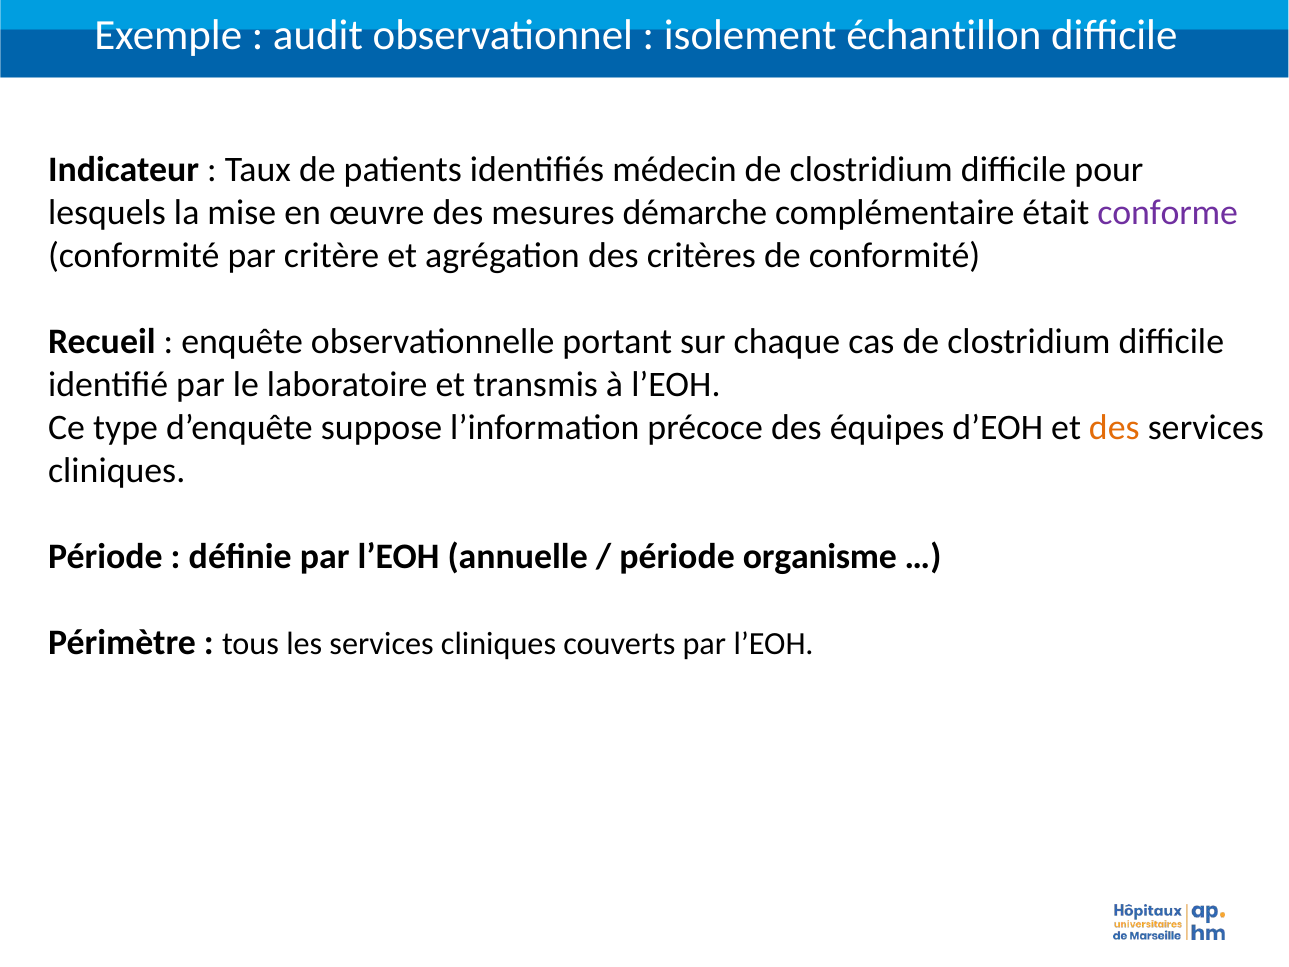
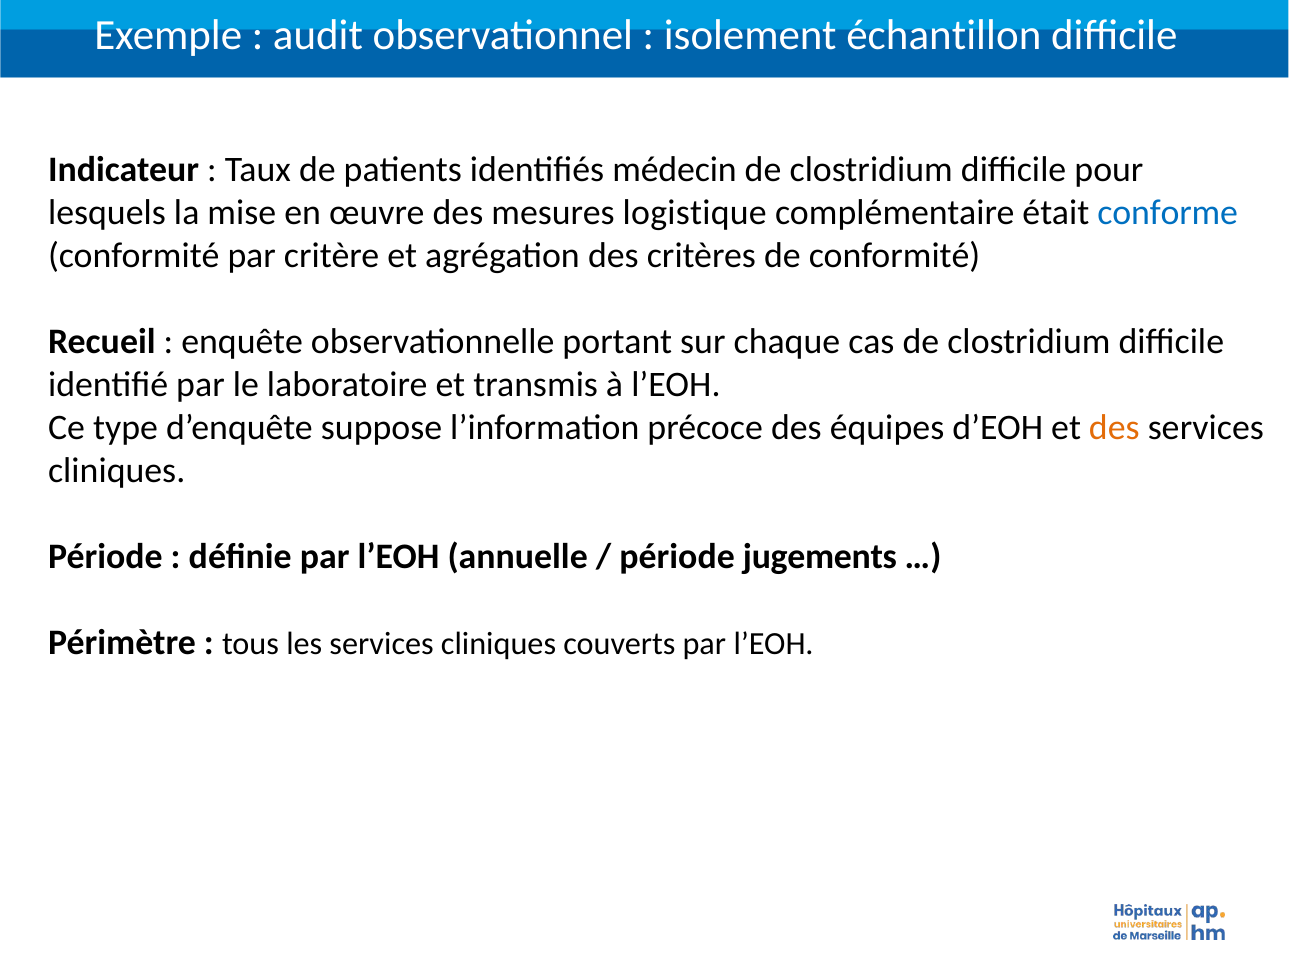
démarche: démarche -> logistique
conforme colour: purple -> blue
organisme: organisme -> jugements
